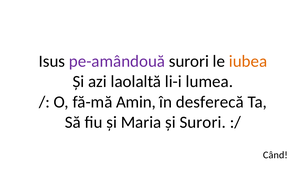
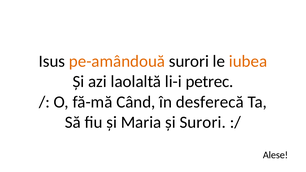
pe-amândouă colour: purple -> orange
lumea: lumea -> petrec
Amin: Amin -> Când
Când: Când -> Alese
